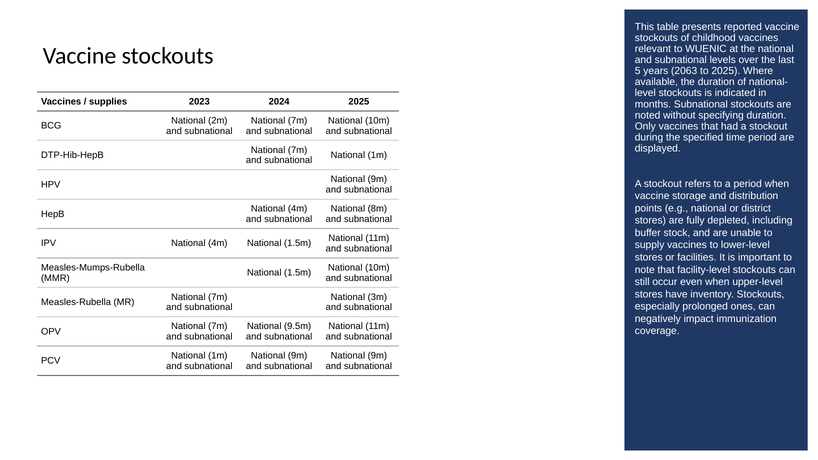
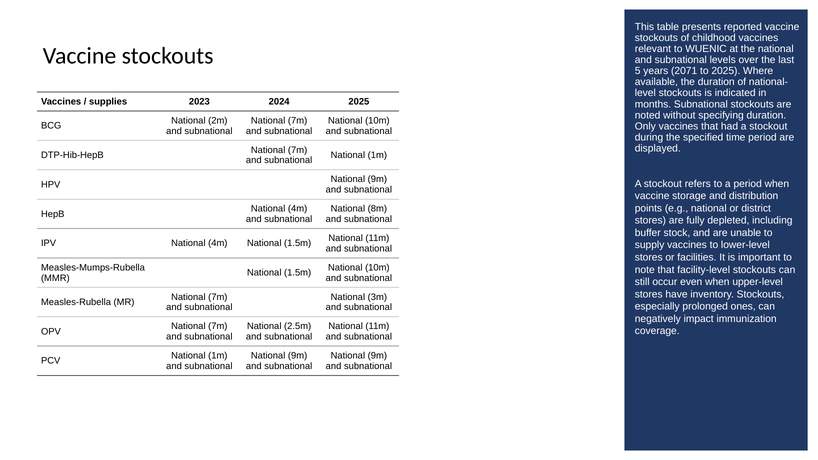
2063: 2063 -> 2071
9.5m: 9.5m -> 2.5m
